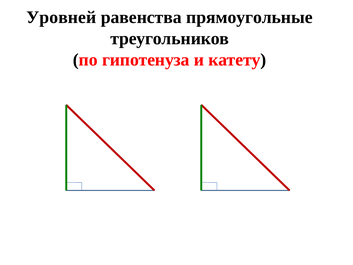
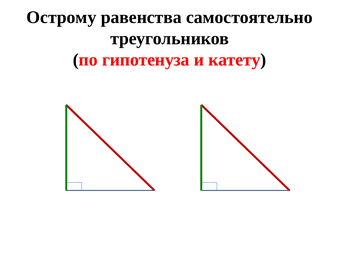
Уровней: Уровней -> Острому
прямоугольные: прямоугольные -> самостоятельно
